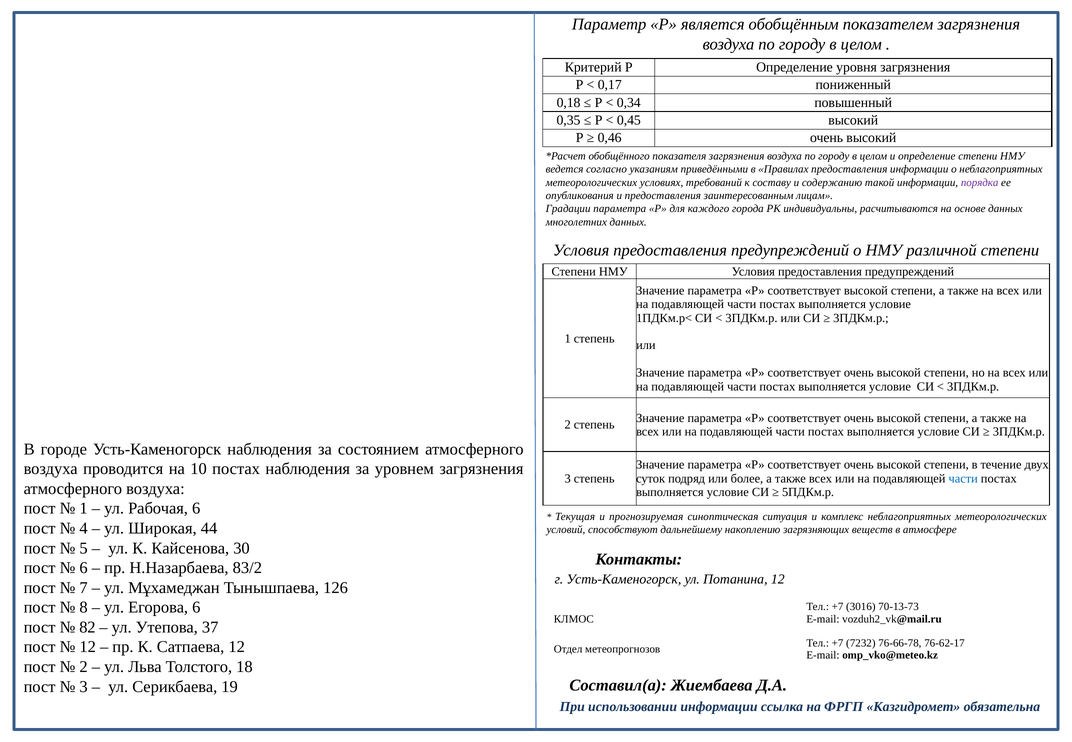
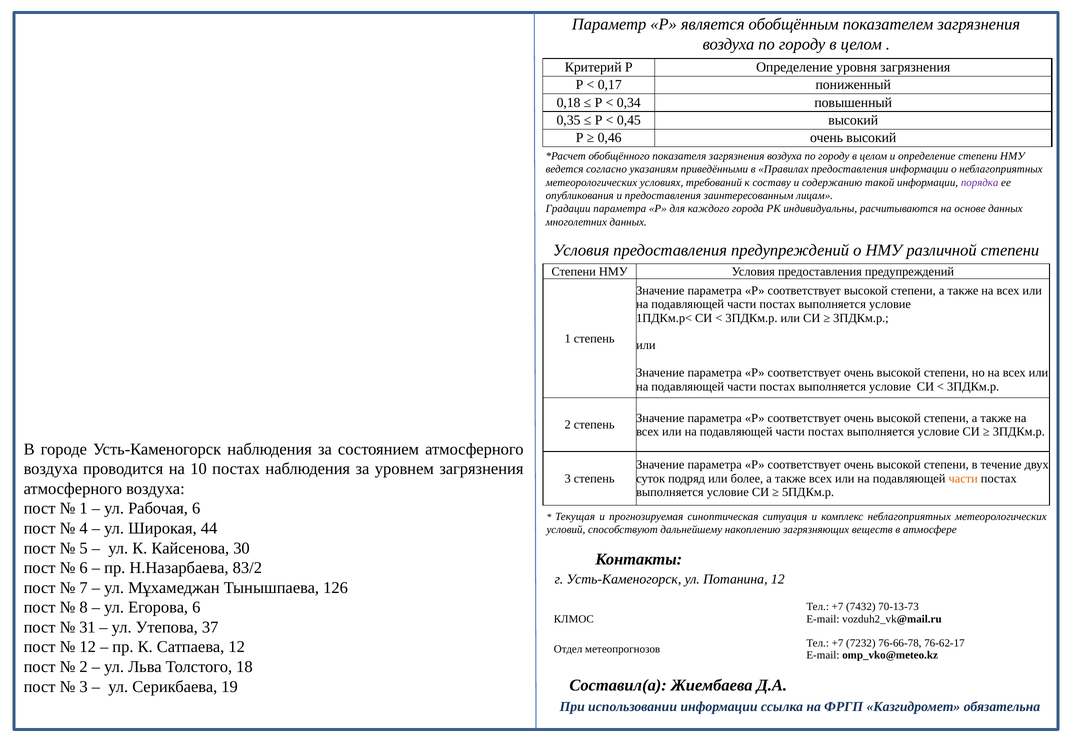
части at (963, 479) colour: blue -> orange
3016: 3016 -> 7432
82: 82 -> 31
